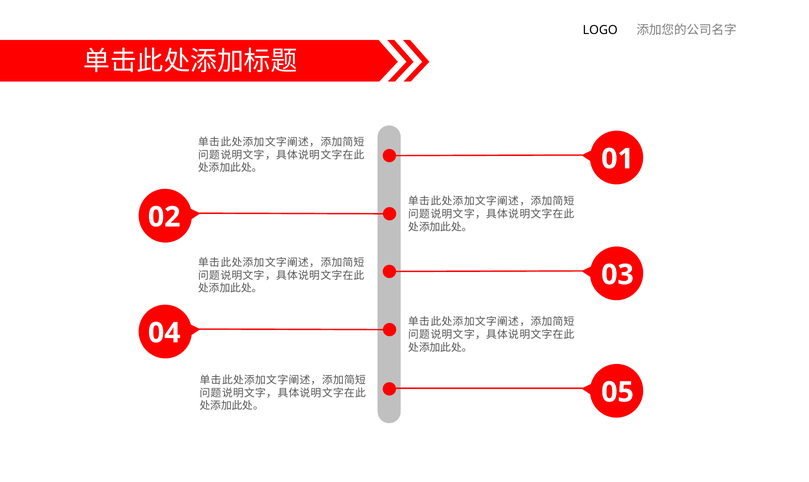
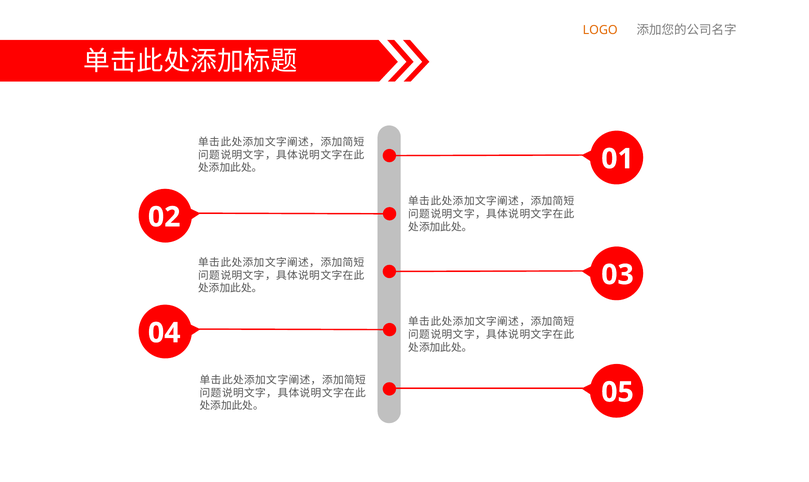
LOGO colour: black -> orange
